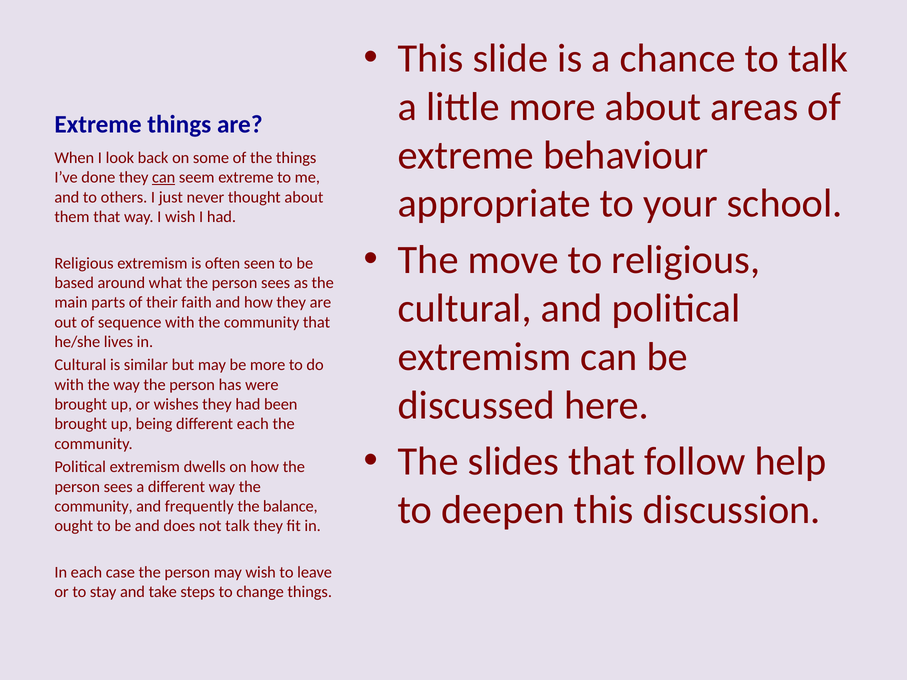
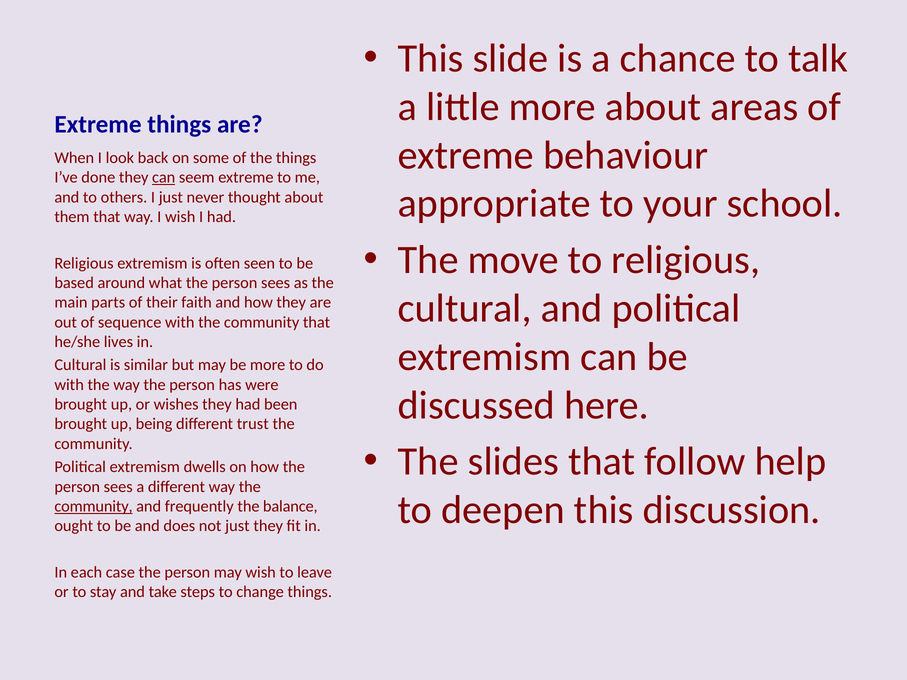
different each: each -> trust
community at (94, 506) underline: none -> present
not talk: talk -> just
